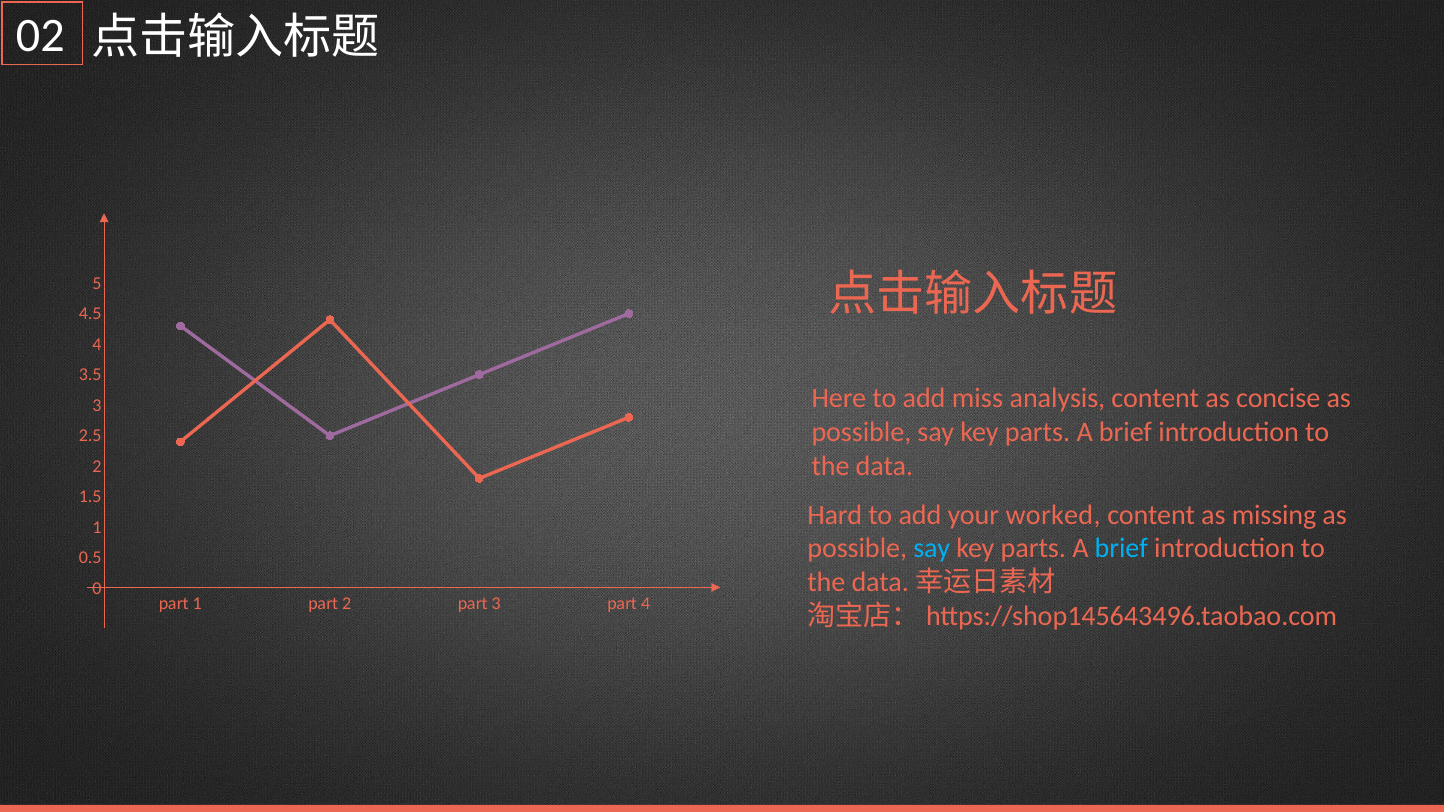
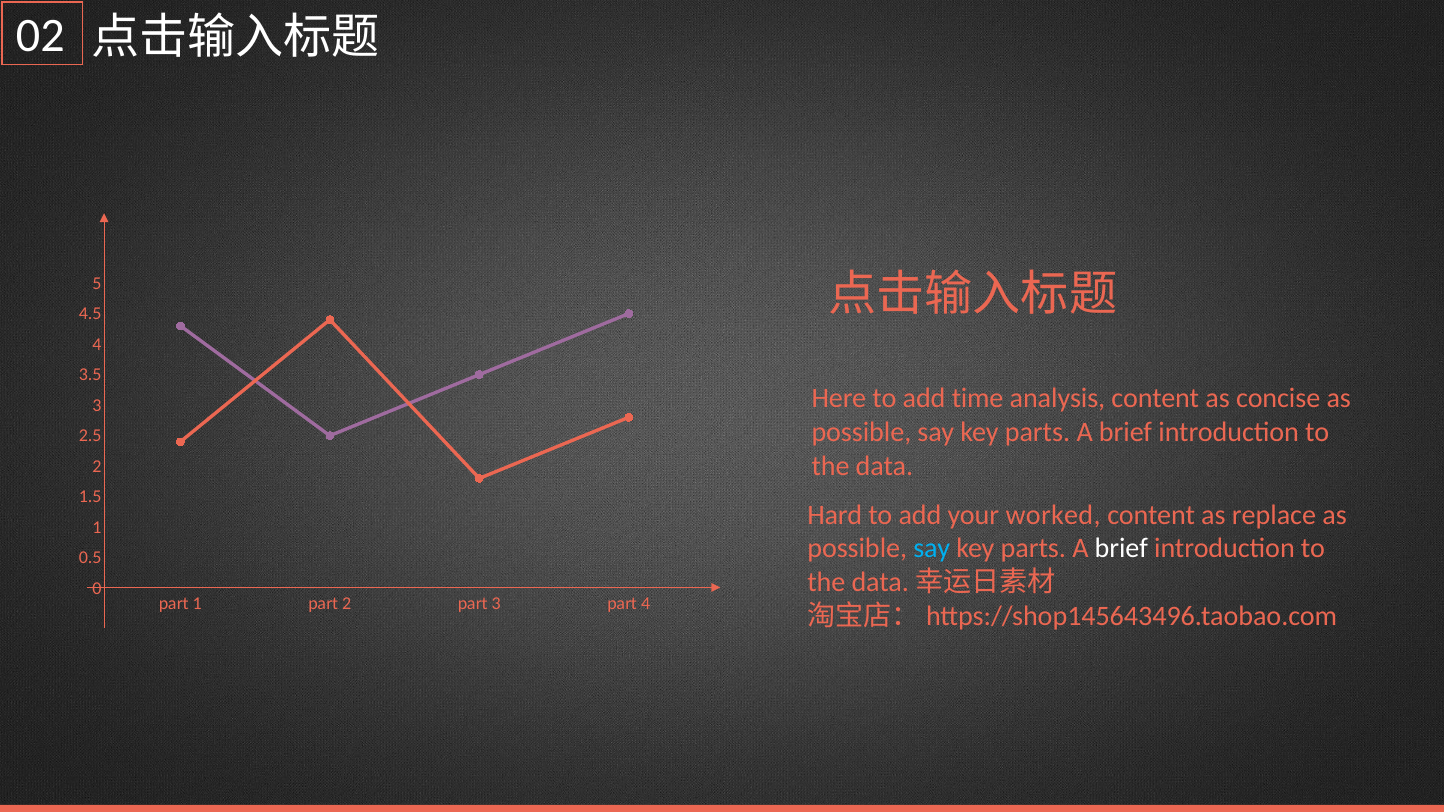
miss: miss -> time
missing: missing -> replace
brief at (1121, 549) colour: light blue -> white
